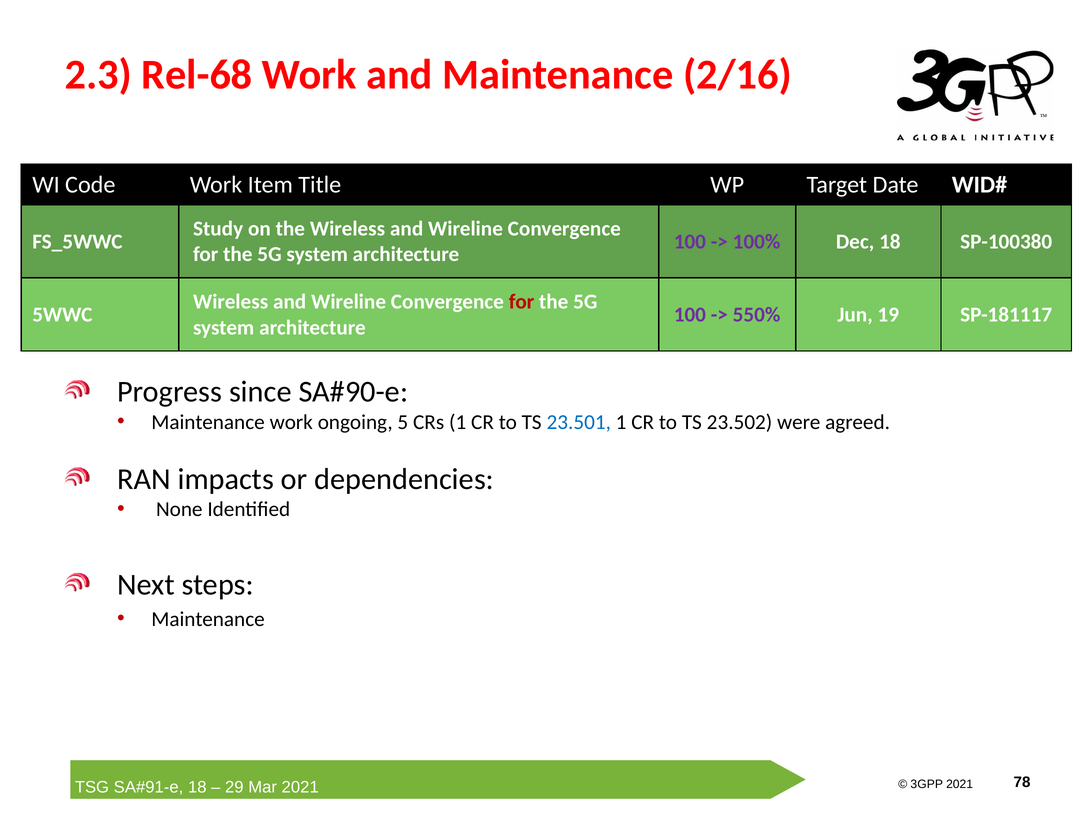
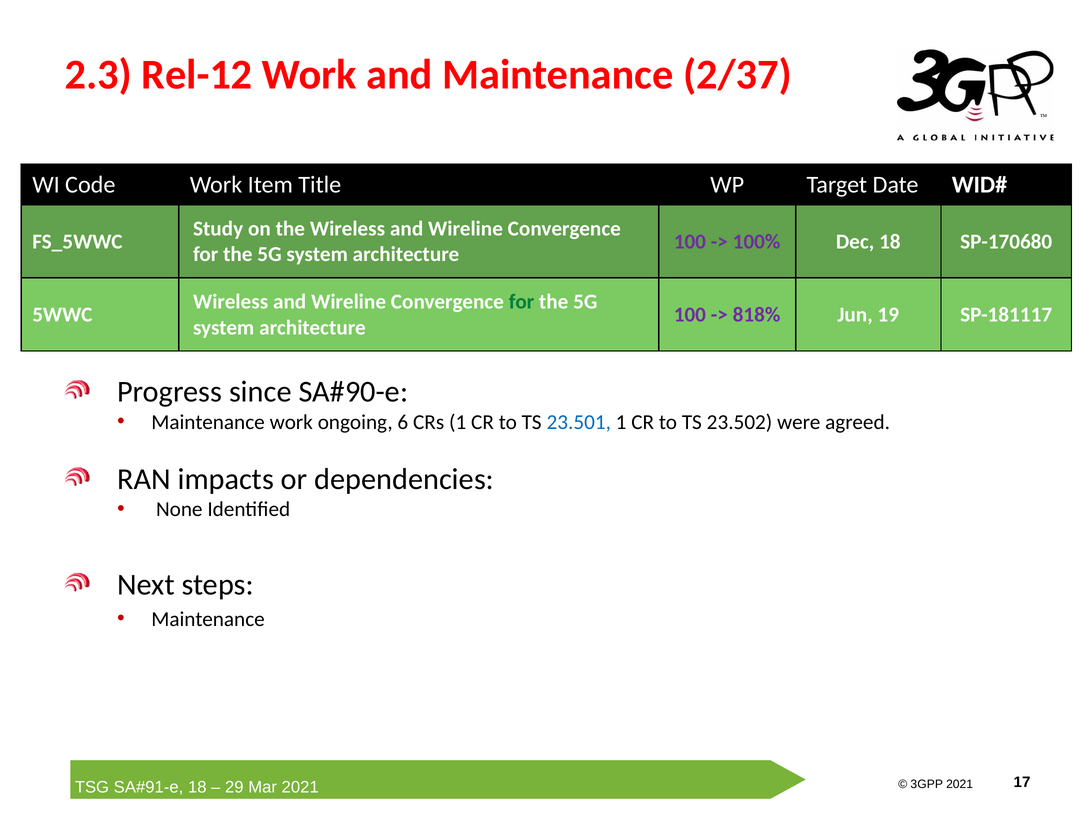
Rel-68: Rel-68 -> Rel-12
2/16: 2/16 -> 2/37
SP-100380: SP-100380 -> SP-170680
for at (522, 302) colour: red -> green
550%: 550% -> 818%
5: 5 -> 6
78: 78 -> 17
